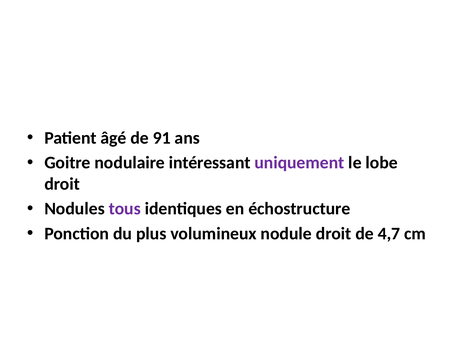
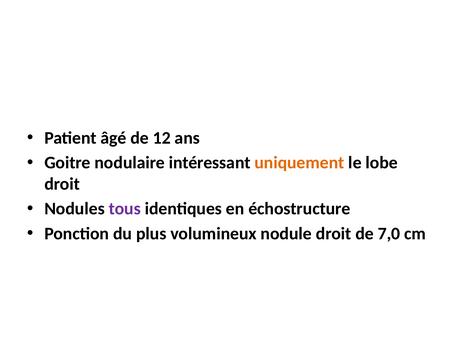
91: 91 -> 12
uniquement colour: purple -> orange
4,7: 4,7 -> 7,0
